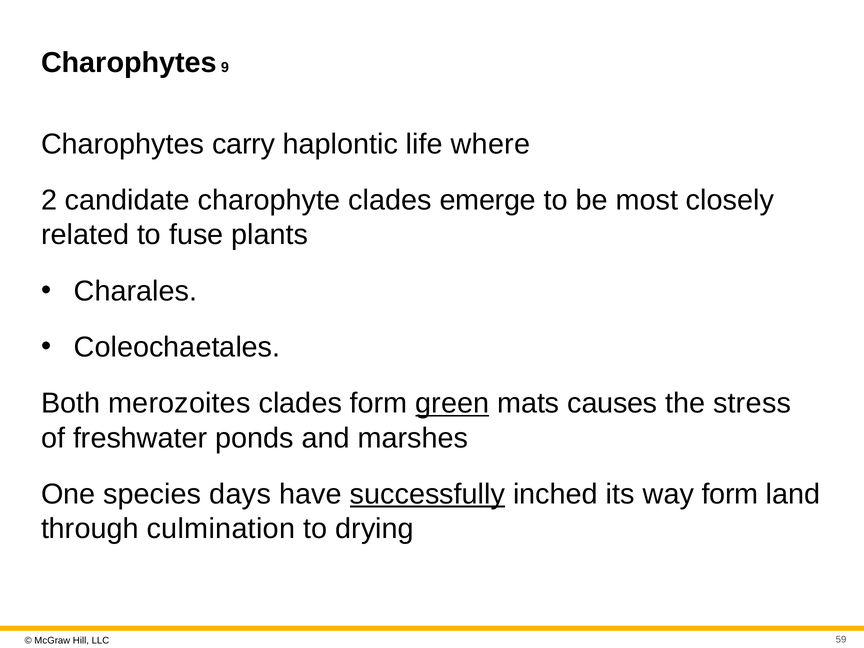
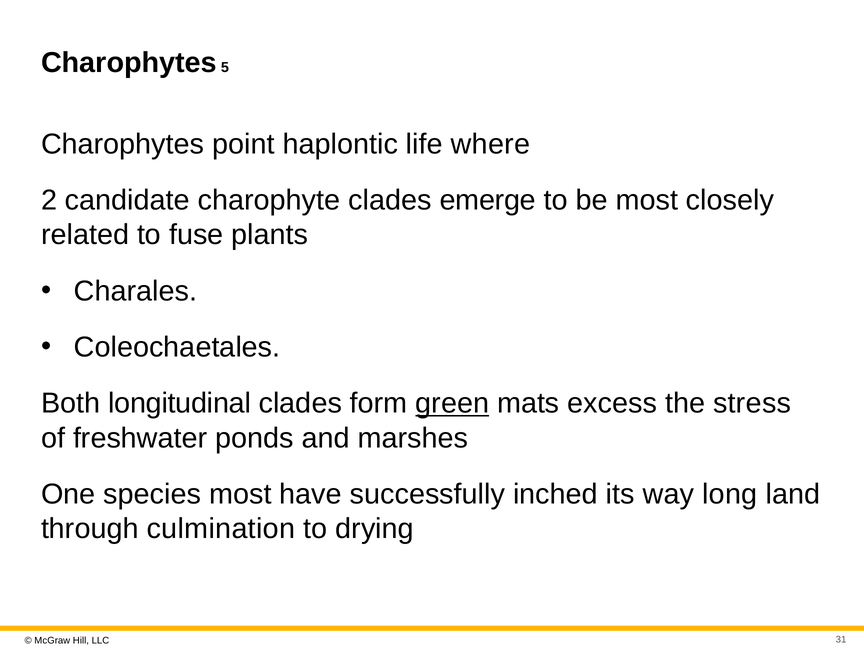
9: 9 -> 5
carry: carry -> point
merozoites: merozoites -> longitudinal
causes: causes -> excess
species days: days -> most
successfully underline: present -> none
way form: form -> long
59: 59 -> 31
